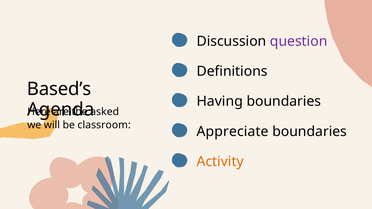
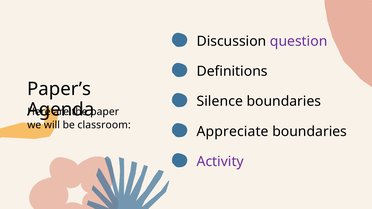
Based’s: Based’s -> Paper’s
Having: Having -> Silence
asked: asked -> paper
Activity colour: orange -> purple
